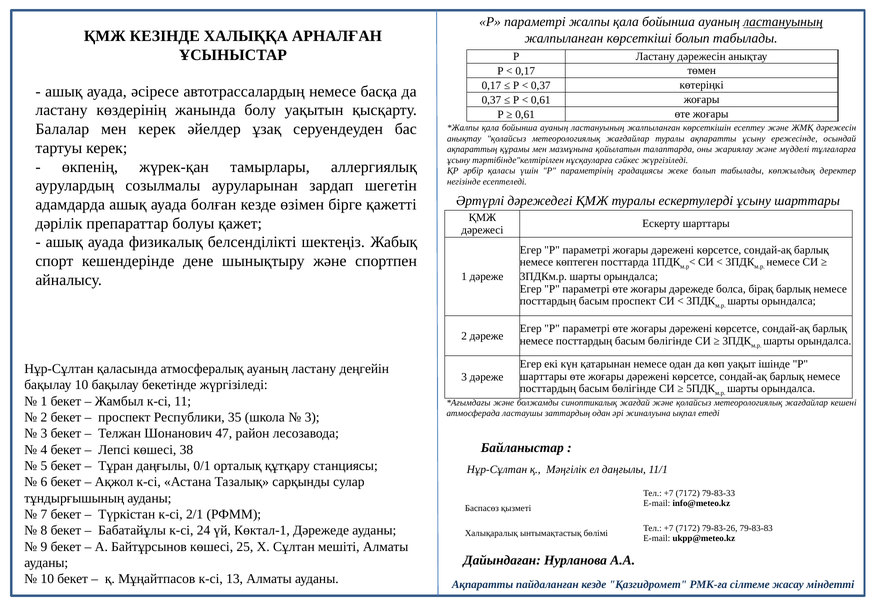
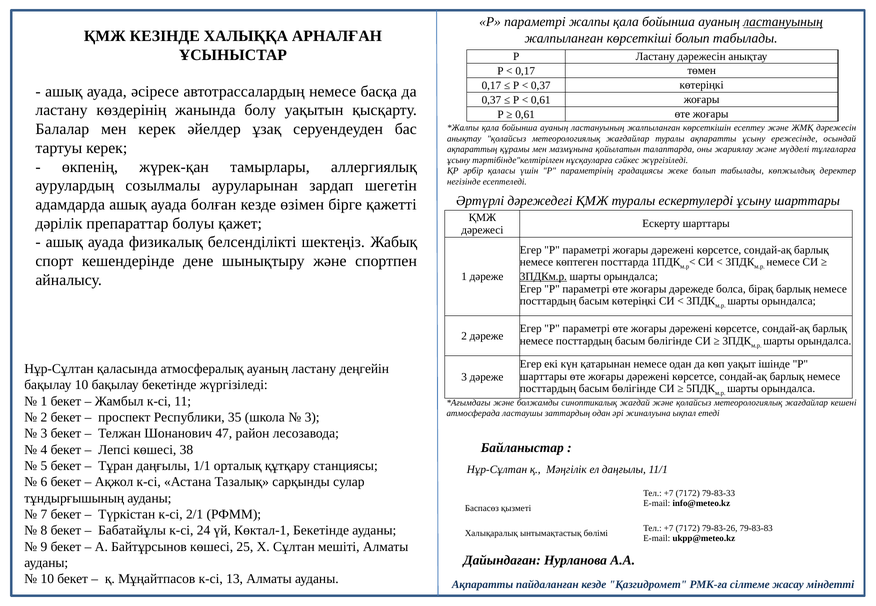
3ПДКм.р underline: none -> present
басым проспект: проспект -> көтеріңкі
0/1: 0/1 -> 1/1
Көктал-1 Дәрежеде: Дәрежеде -> Бекетінде
